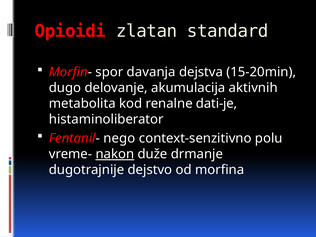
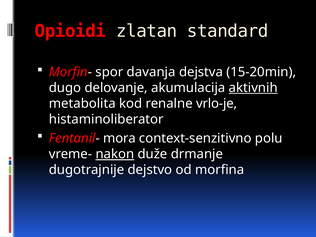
aktivnih underline: none -> present
dati-je: dati-je -> vrlo-je
nego: nego -> mora
